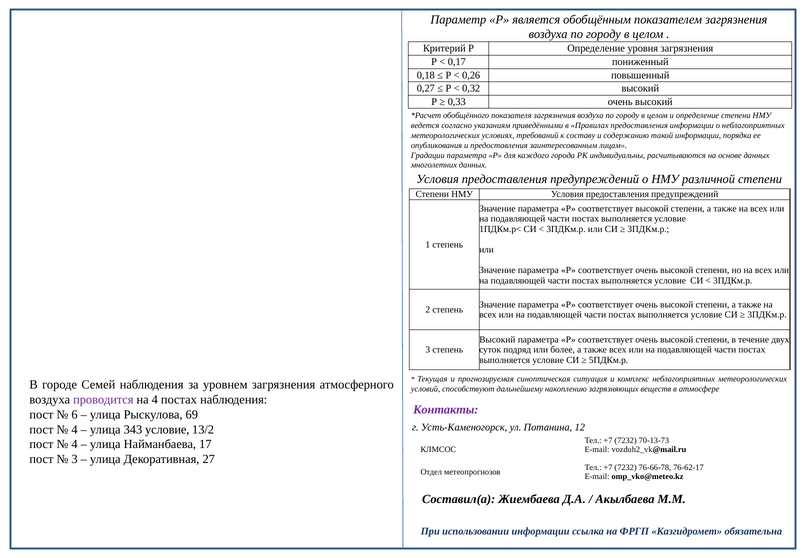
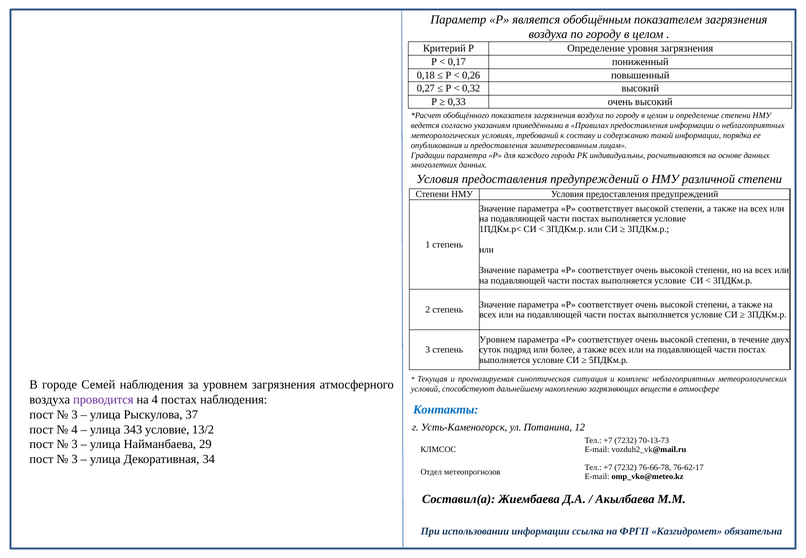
Высокий at (497, 340): Высокий -> Уровнем
Контакты colour: purple -> blue
6 at (75, 415): 6 -> 3
69: 69 -> 37
4 at (75, 444): 4 -> 3
17: 17 -> 29
27: 27 -> 34
